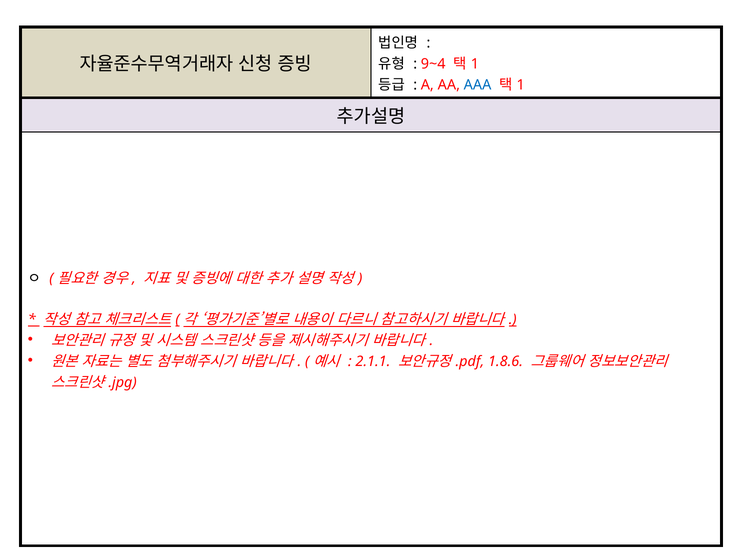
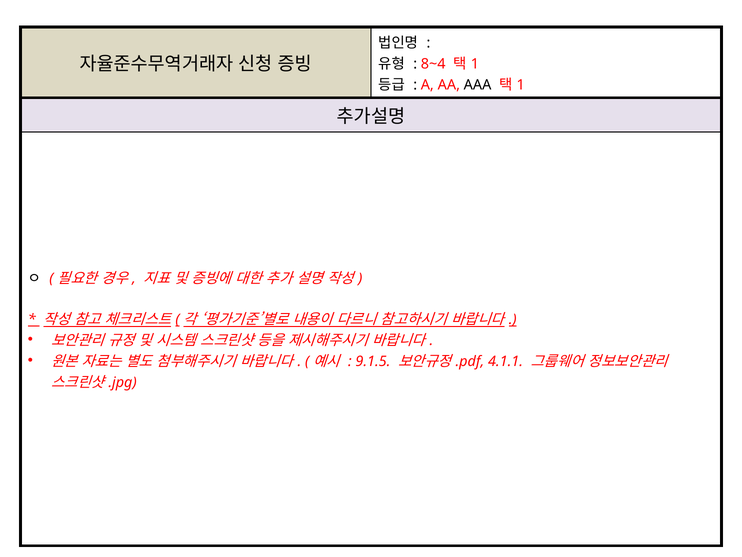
9~4: 9~4 -> 8~4
AAA colour: blue -> black
2.1.1: 2.1.1 -> 9.1.5
1.8.6: 1.8.6 -> 4.1.1
